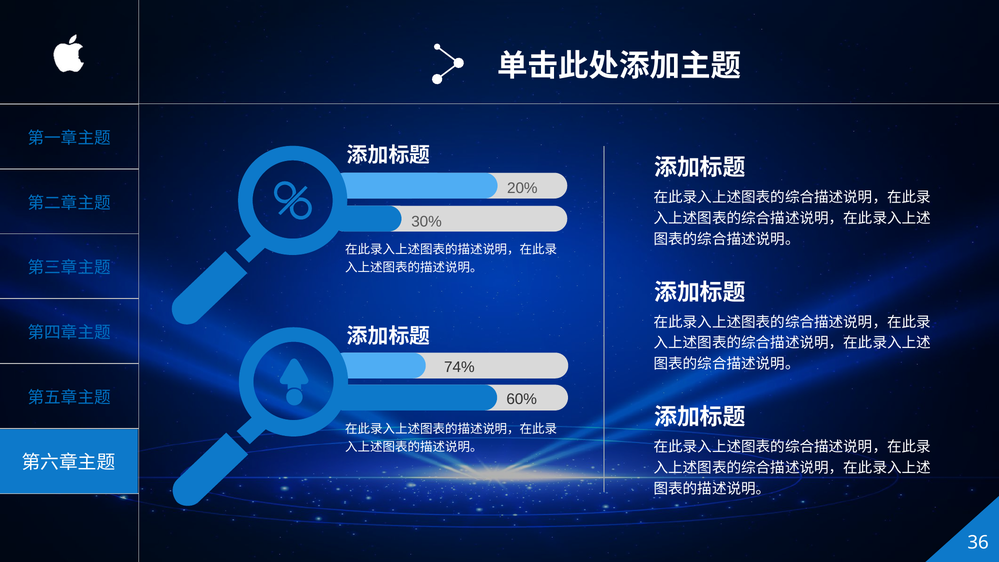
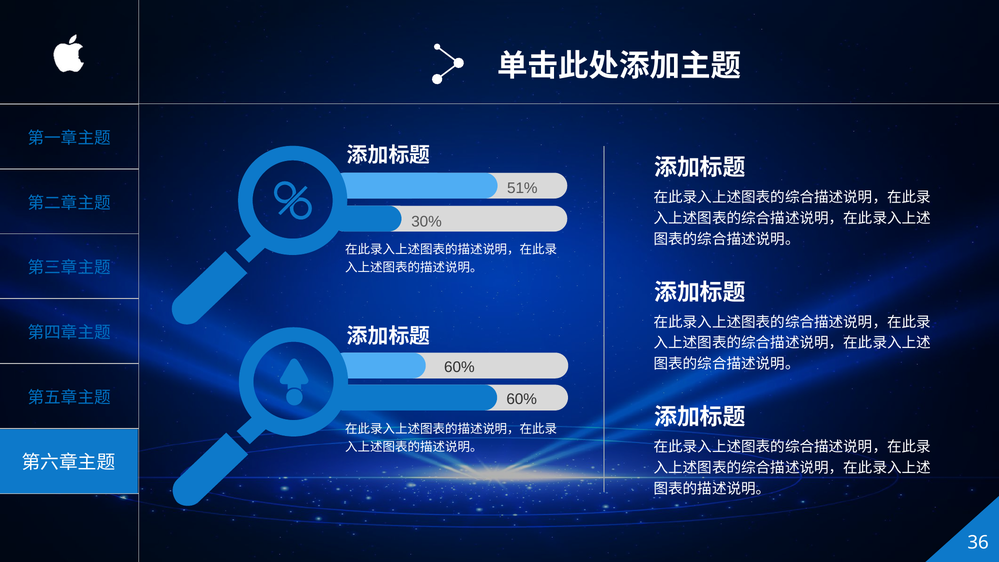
20%: 20% -> 51%
74% at (459, 367): 74% -> 60%
